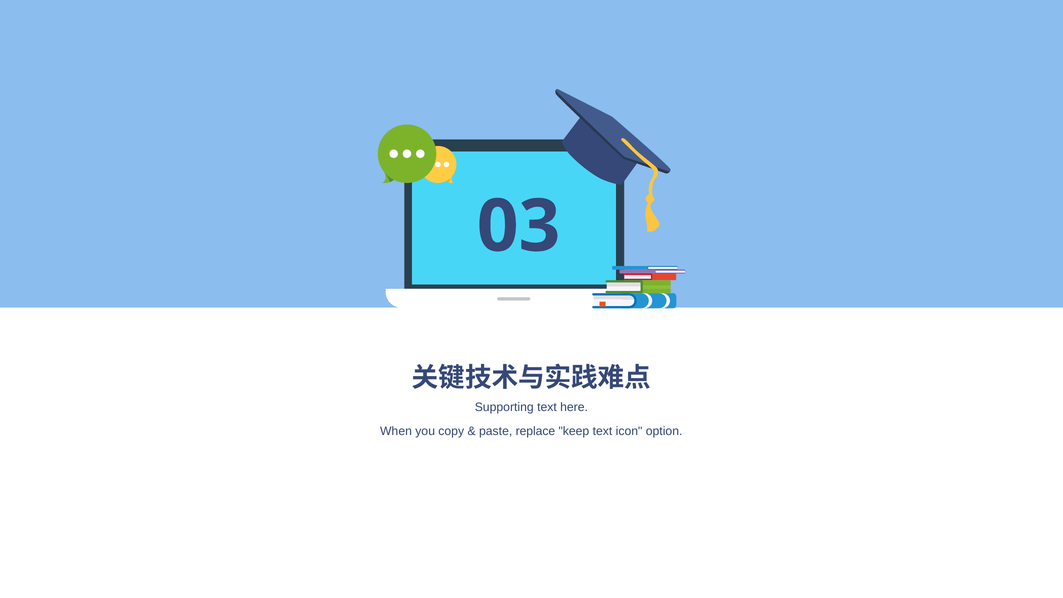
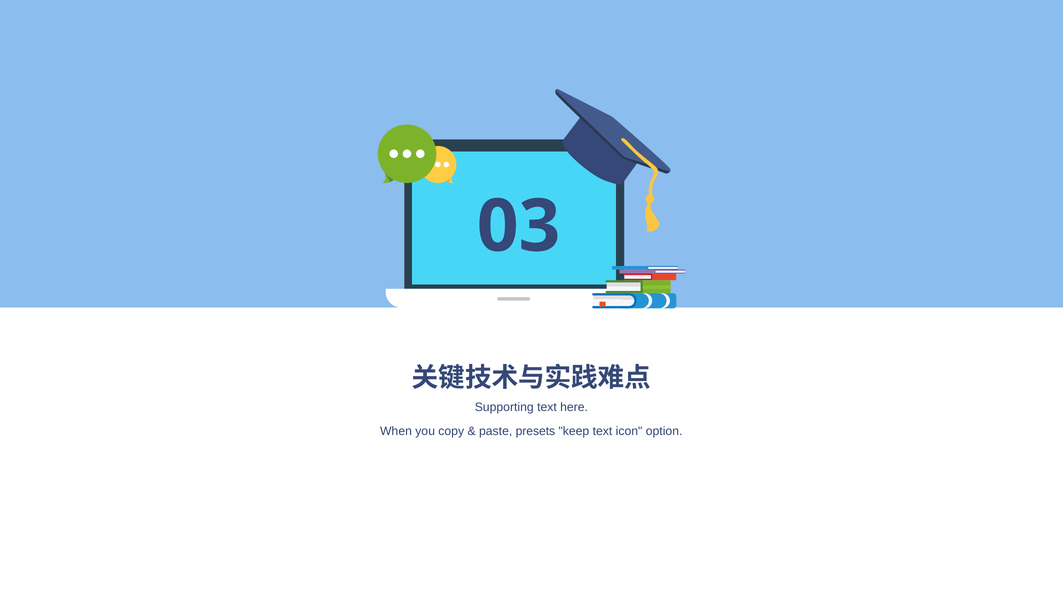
replace: replace -> presets
